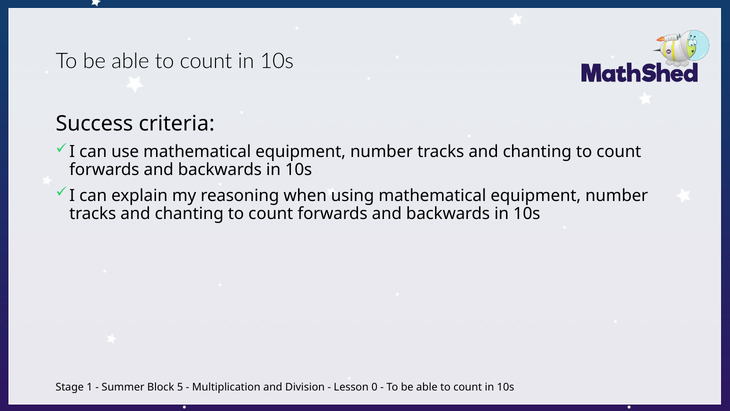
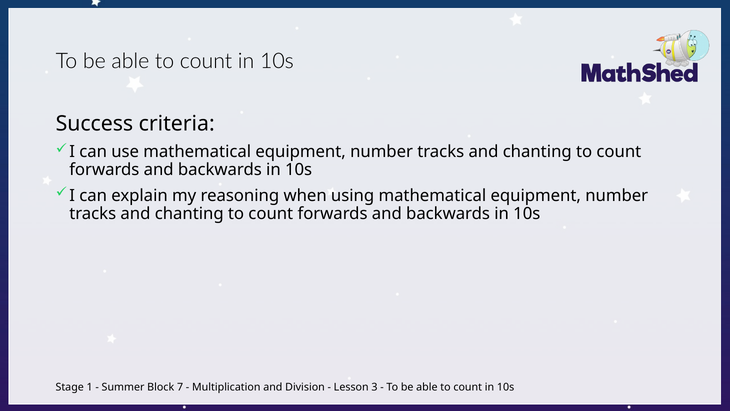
5: 5 -> 7
0: 0 -> 3
